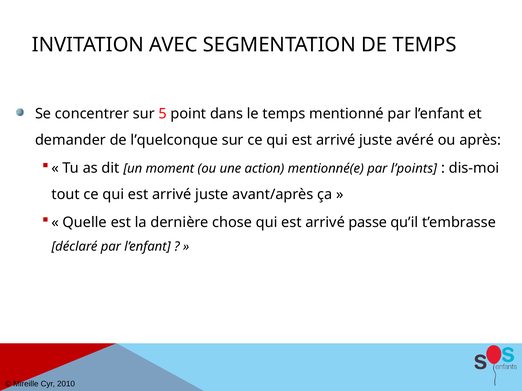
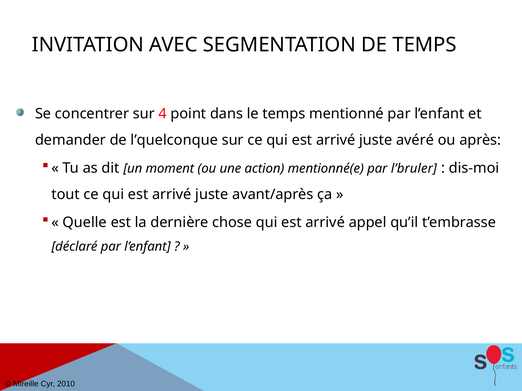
5: 5 -> 4
l’points: l’points -> l’bruler
passe: passe -> appel
